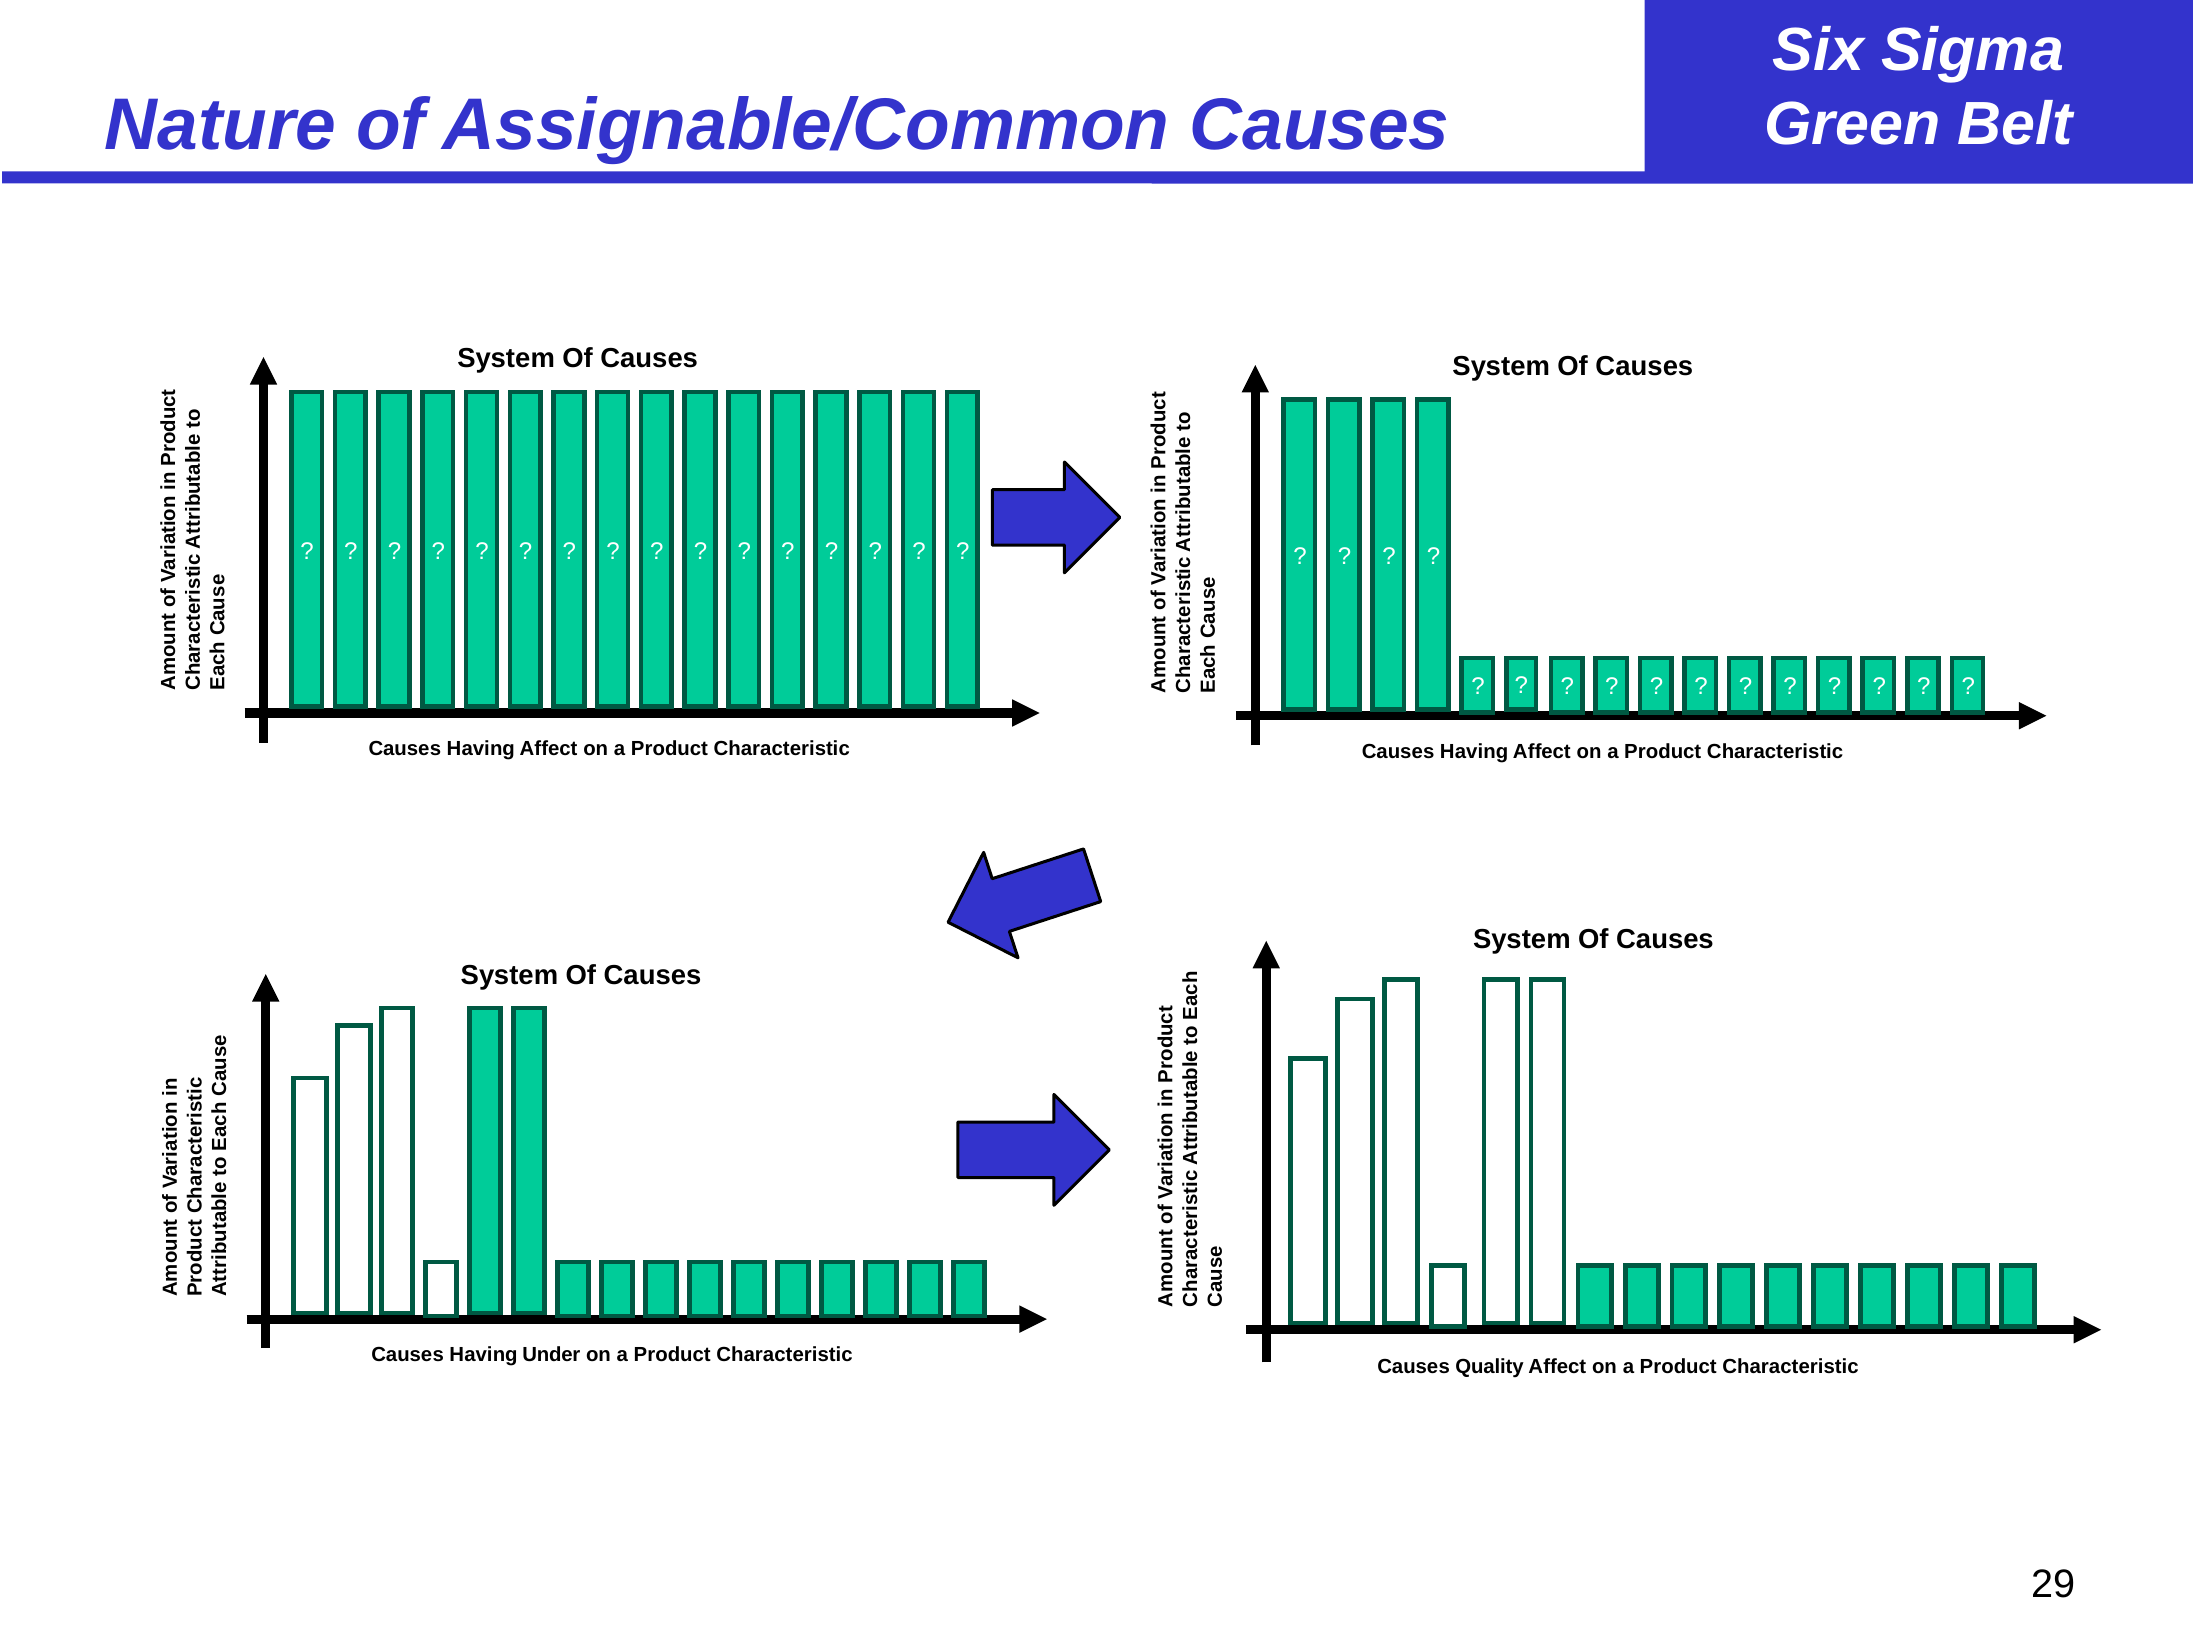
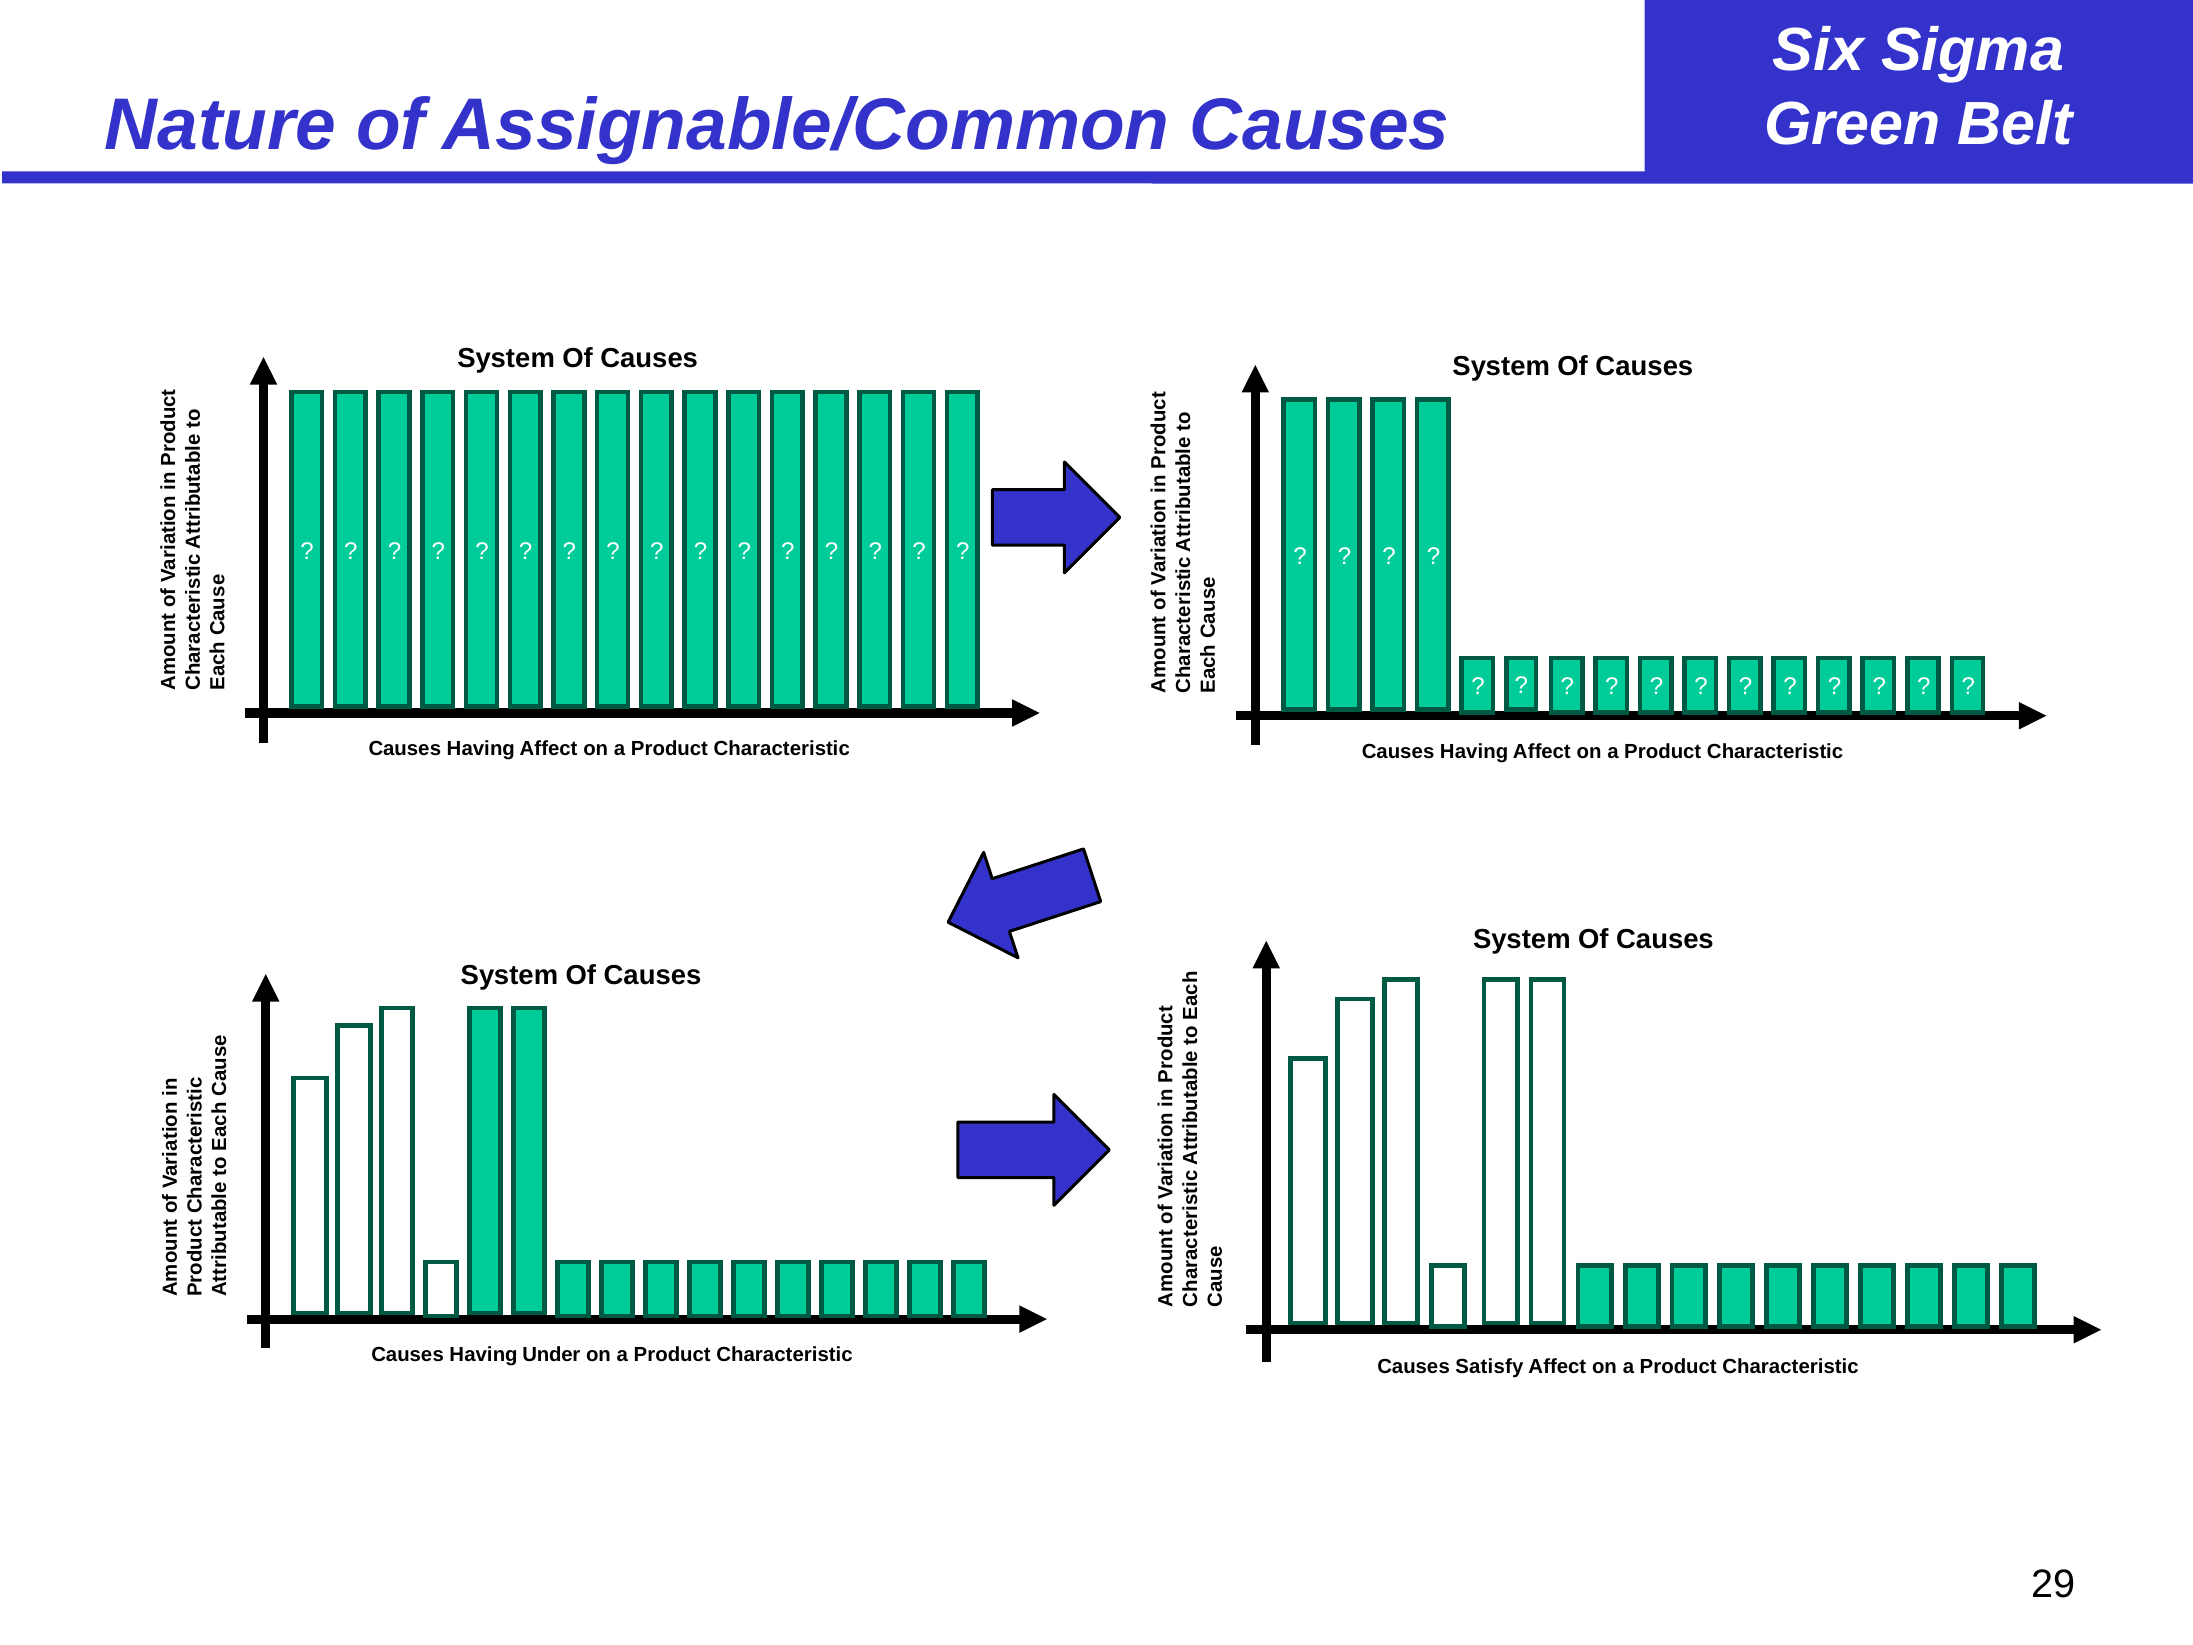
Quality: Quality -> Satisfy
